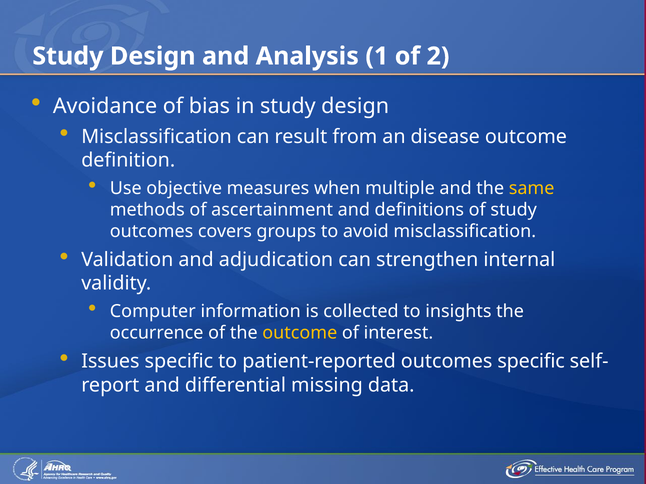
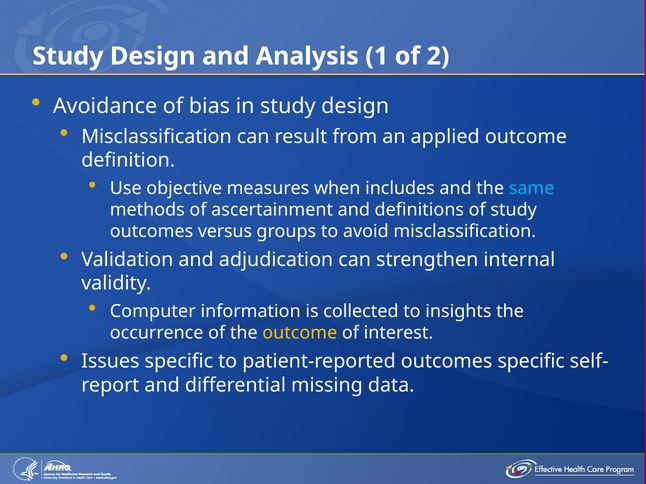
disease: disease -> applied
multiple: multiple -> includes
same colour: yellow -> light blue
covers: covers -> versus
